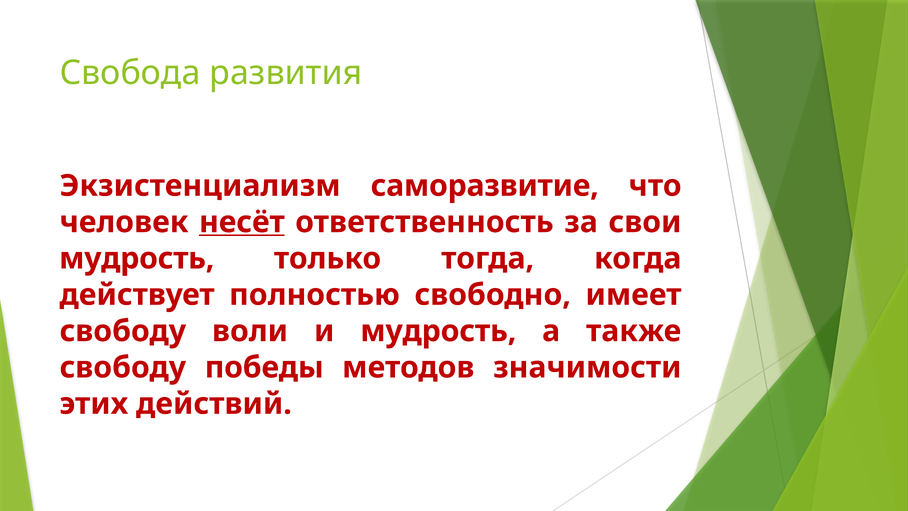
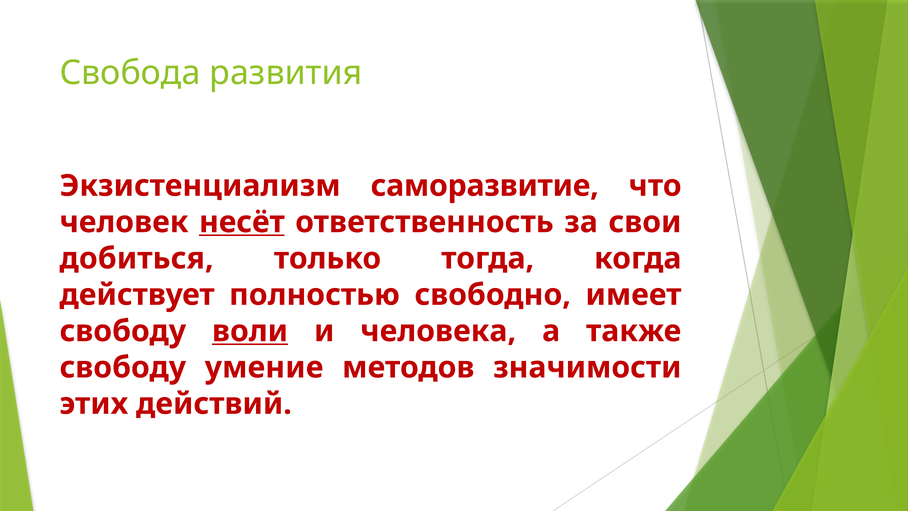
мудрость at (137, 258): мудрость -> добиться
воли underline: none -> present
и мудрость: мудрость -> человека
победы: победы -> умение
